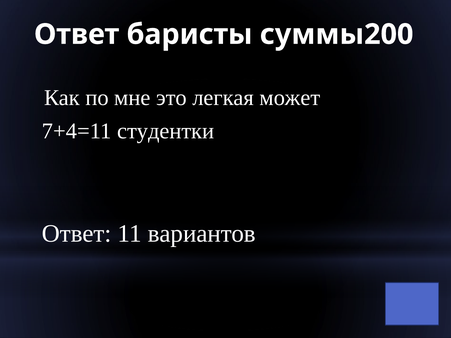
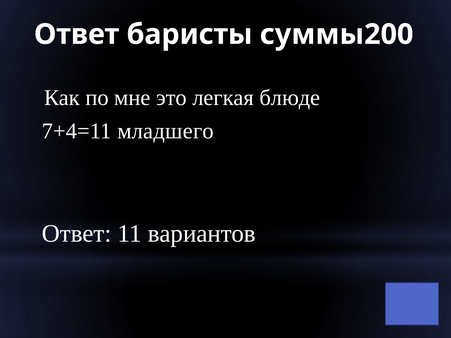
может: может -> блюде
студентки: студентки -> младшего
